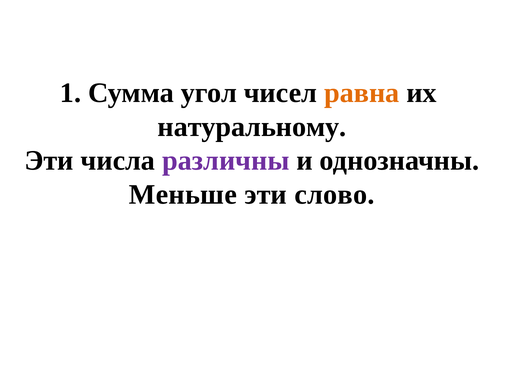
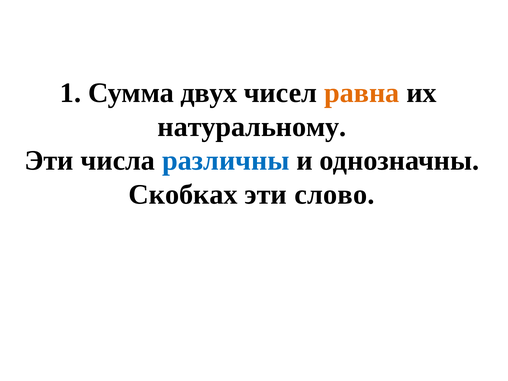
угол: угол -> двух
различны colour: purple -> blue
Меньше: Меньше -> Скобках
